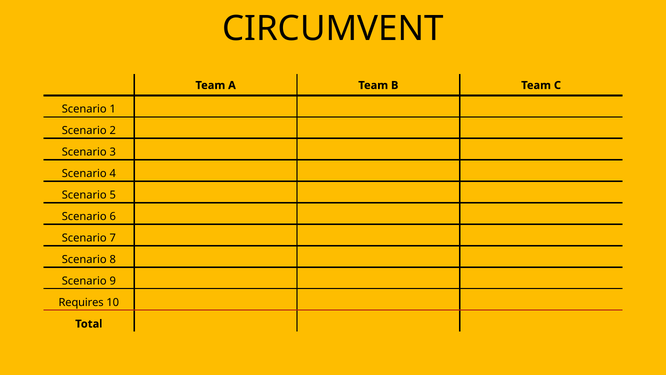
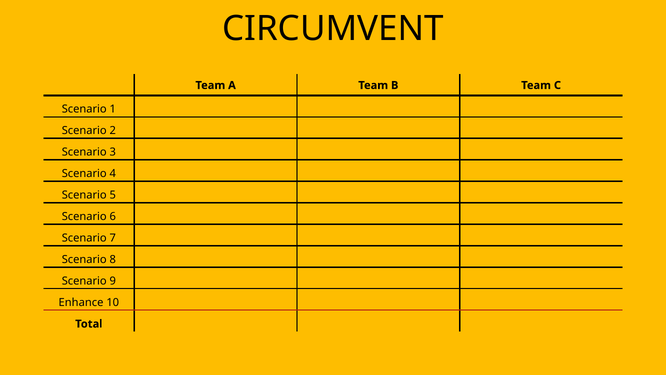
Requires: Requires -> Enhance
